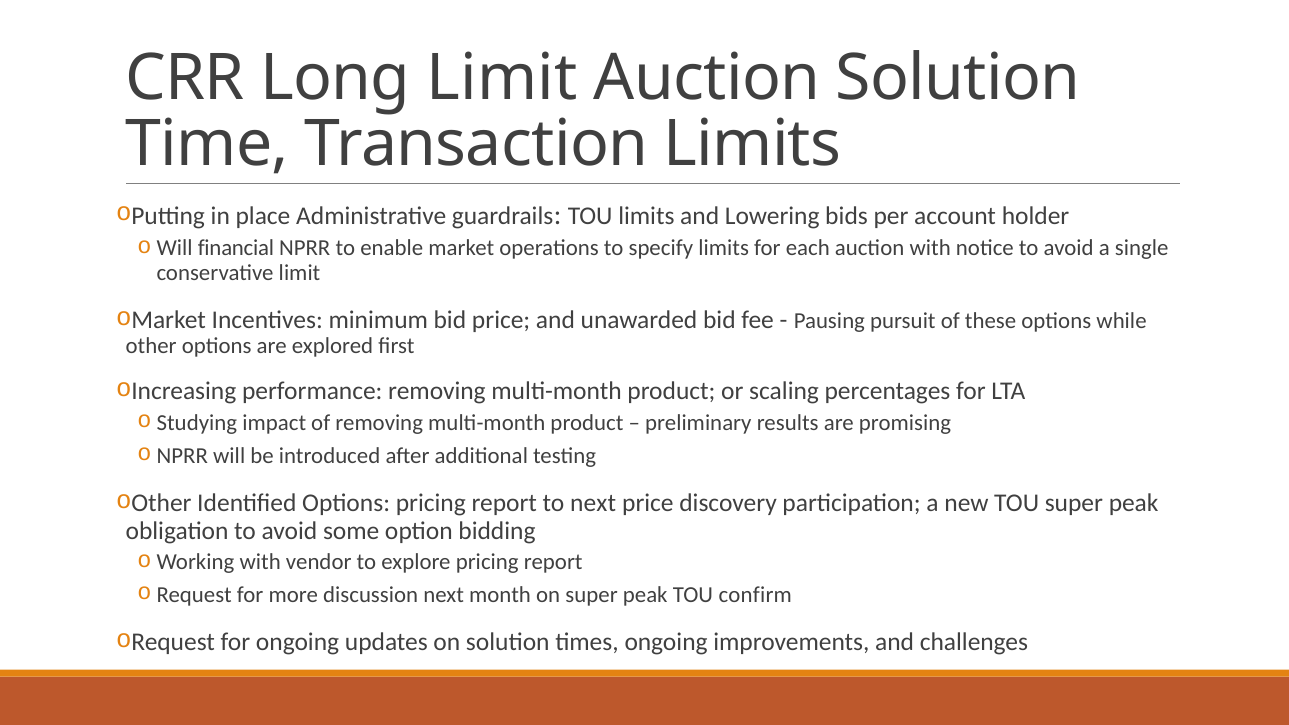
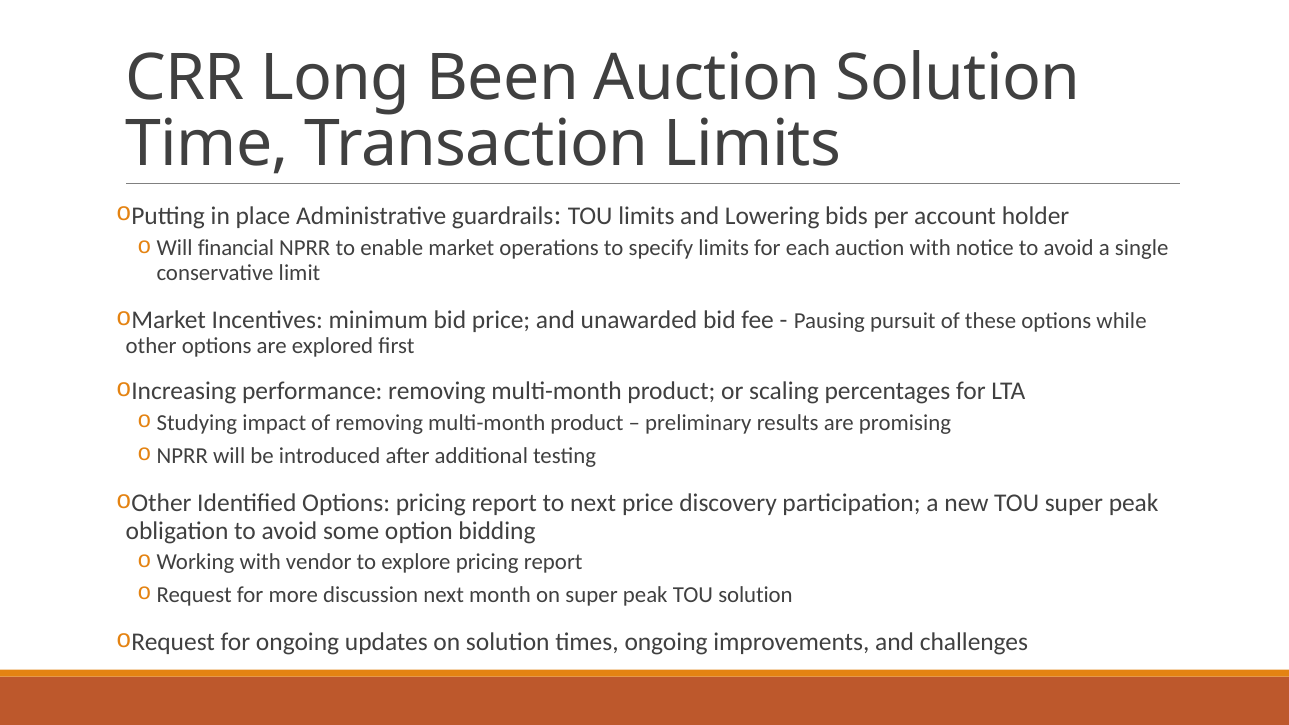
Long Limit: Limit -> Been
TOU confirm: confirm -> solution
